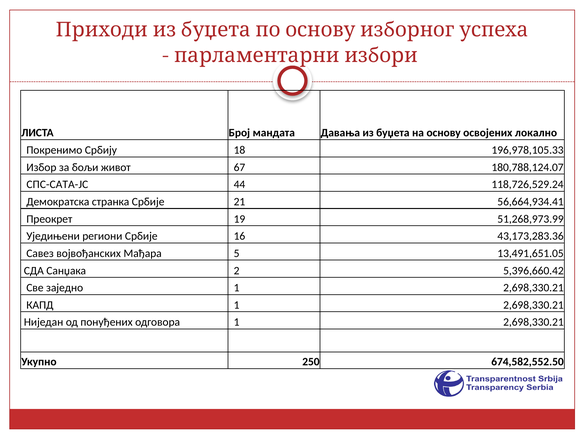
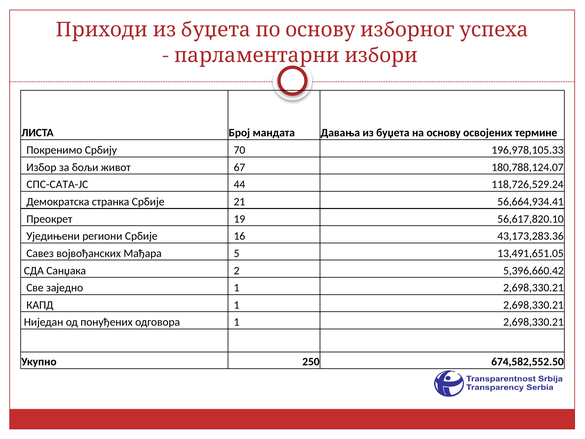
локално: локално -> термине
18: 18 -> 70
51,268,973.99: 51,268,973.99 -> 56,617,820.10
